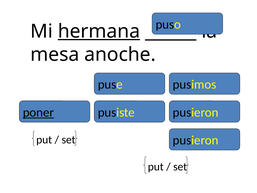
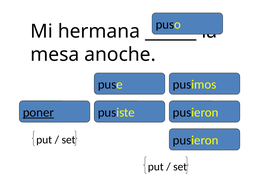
hermana underline: present -> none
